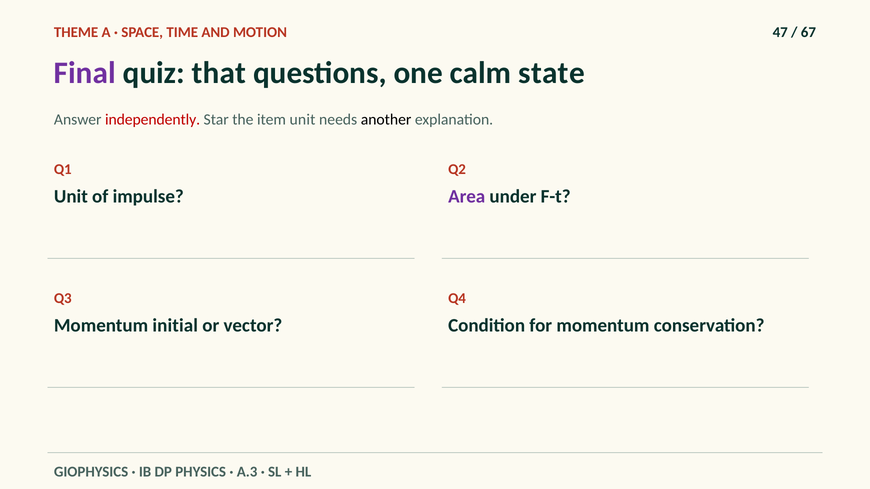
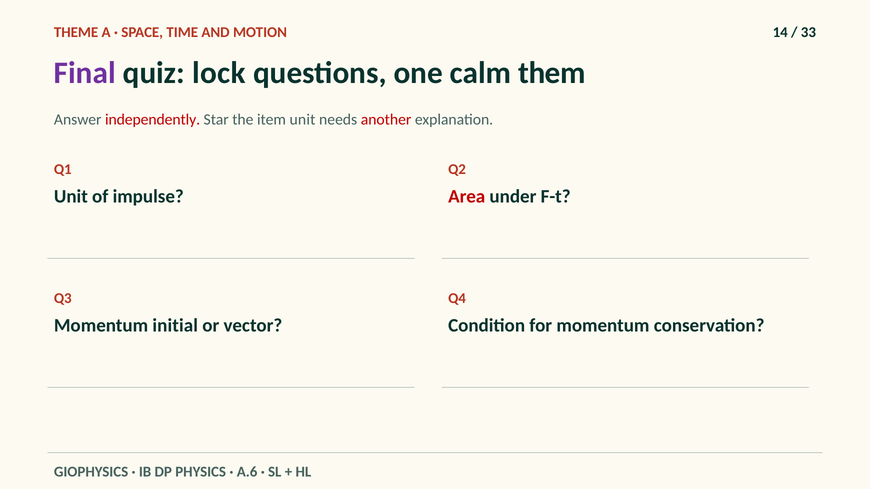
47: 47 -> 14
67: 67 -> 33
that: that -> lock
state: state -> them
another colour: black -> red
Area colour: purple -> red
A.3: A.3 -> A.6
